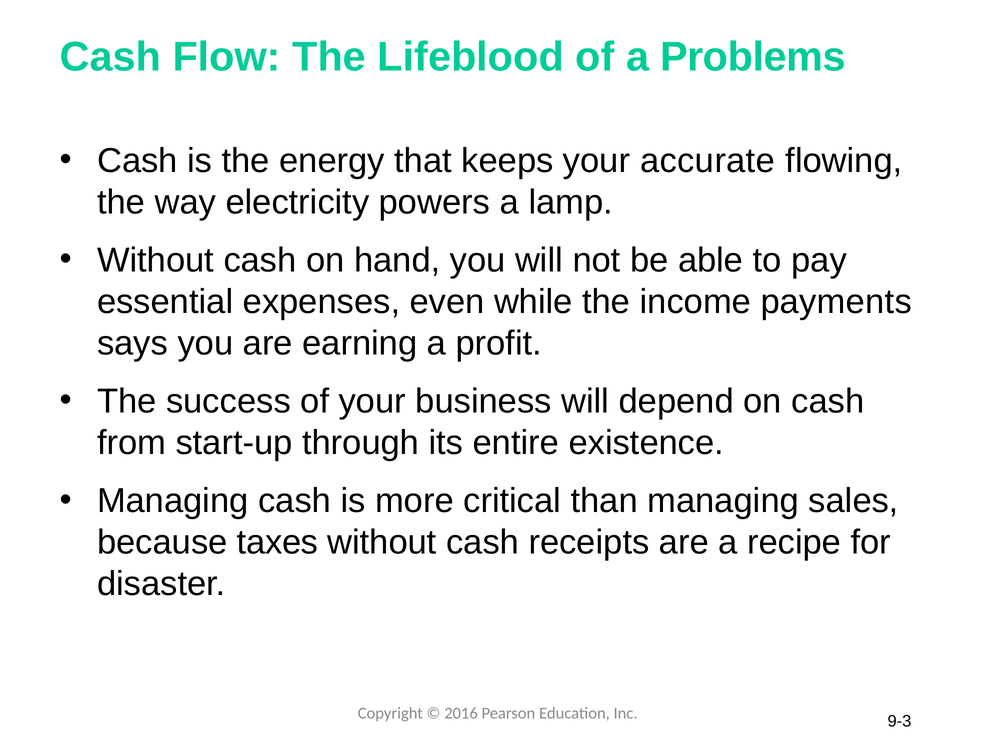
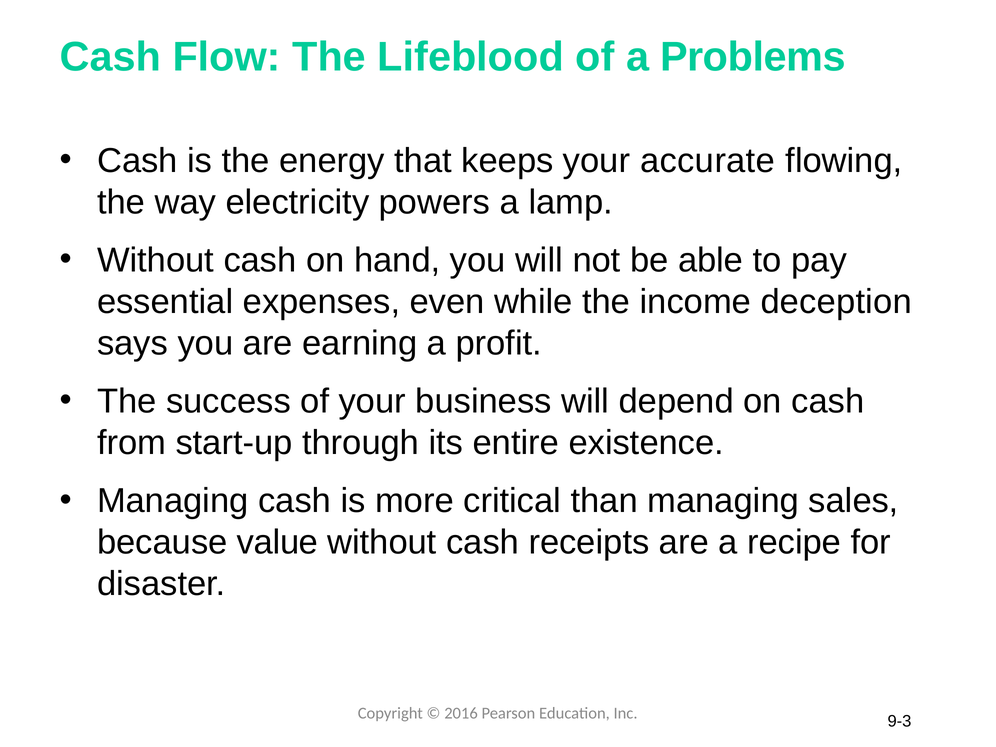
payments: payments -> deception
taxes: taxes -> value
